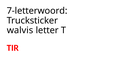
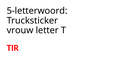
7-letterwoord: 7-letterwoord -> 5-letterwoord
walvis: walvis -> vrouw
